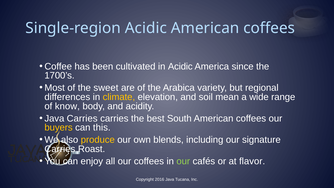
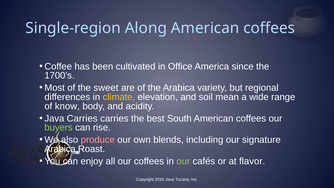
Single-region Acidic: Acidic -> Along
in Acidic: Acidic -> Office
buyers colour: yellow -> light green
this: this -> rise
produce colour: yellow -> pink
Carries at (60, 149): Carries -> Arabica
